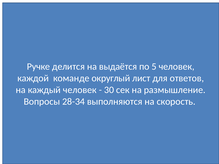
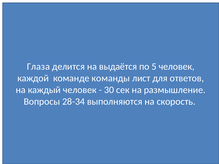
Ручке: Ручке -> Глаза
округлый: округлый -> команды
